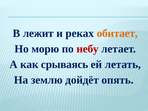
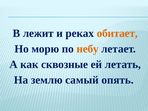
небу colour: red -> orange
срываясь: срываясь -> сквозные
дойдёт: дойдёт -> самый
